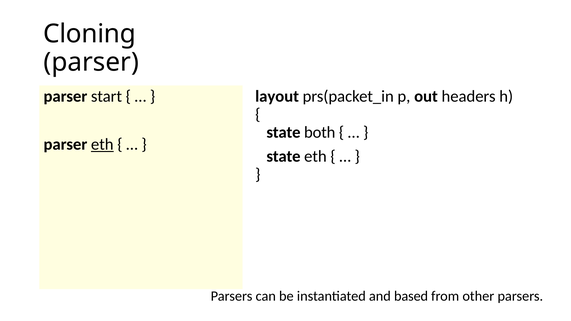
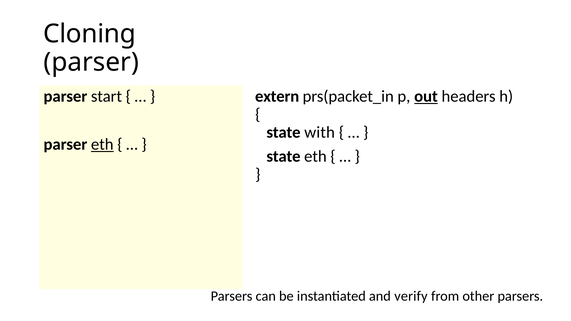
layout: layout -> extern
out underline: none -> present
both: both -> with
based: based -> verify
